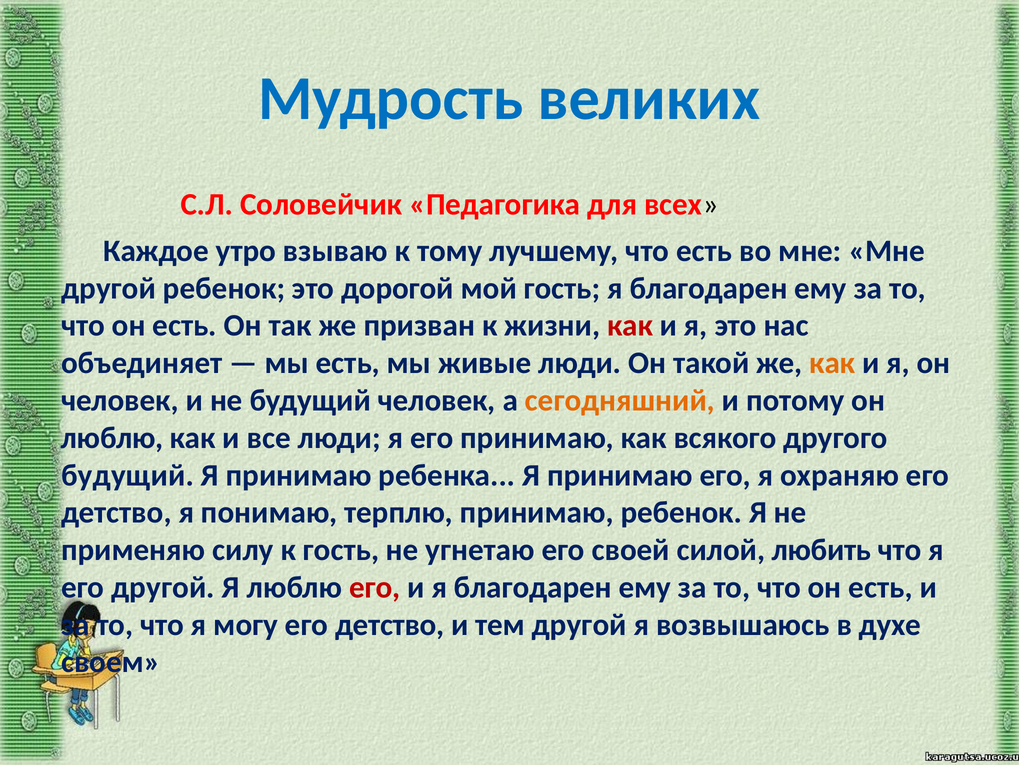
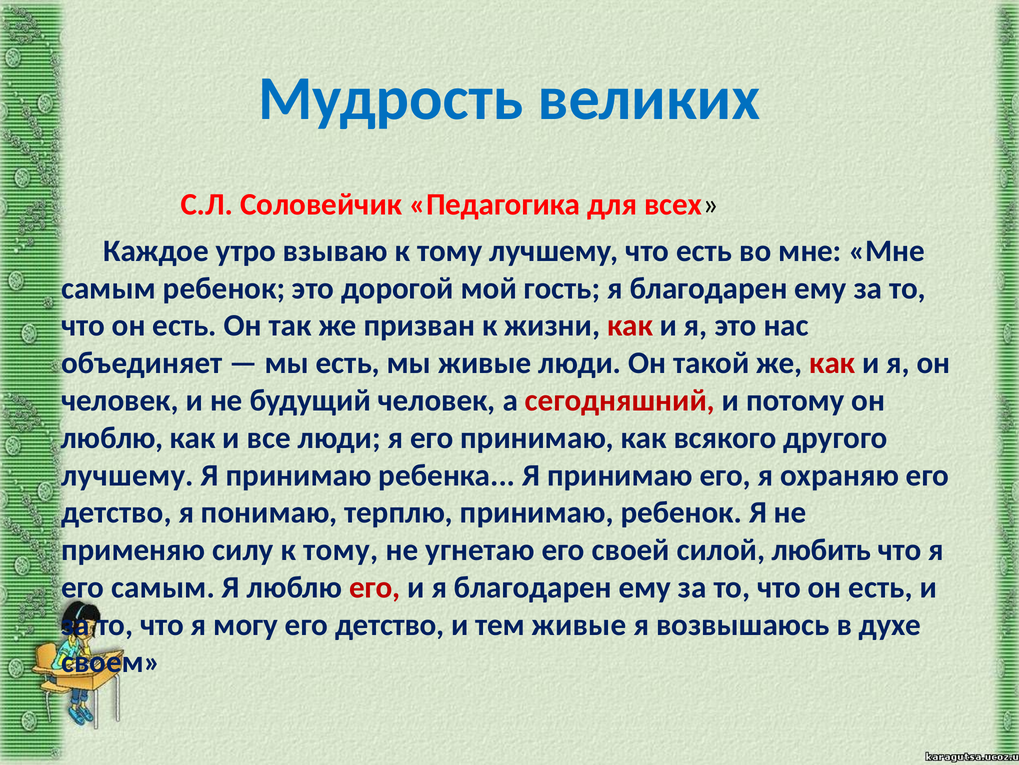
другой at (109, 288): другой -> самым
как at (832, 363) colour: orange -> red
сегодняшний colour: orange -> red
будущий at (128, 475): будущий -> лучшему
силу к гость: гость -> тому
его другой: другой -> самым
тем другой: другой -> живые
